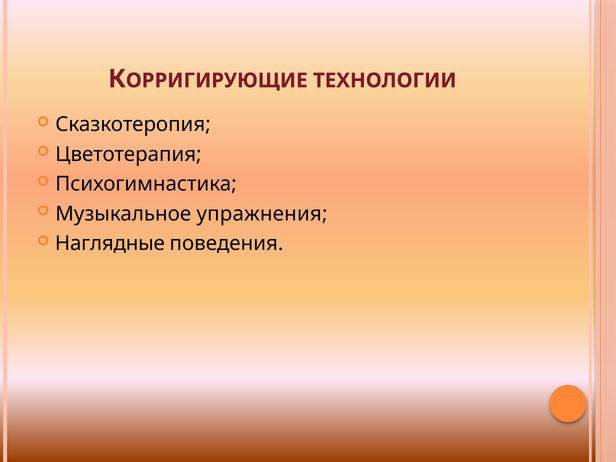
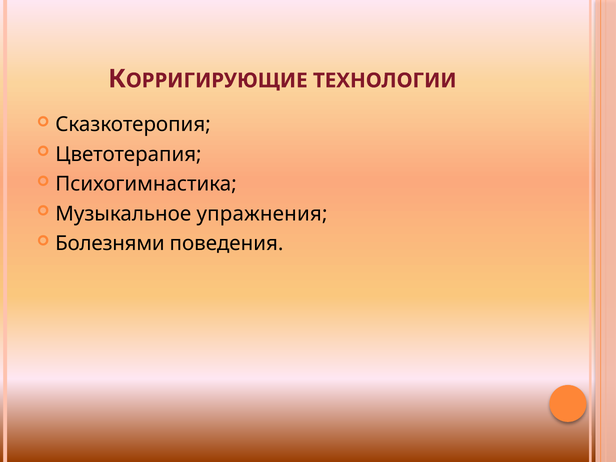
Наглядные: Наглядные -> Болезнями
